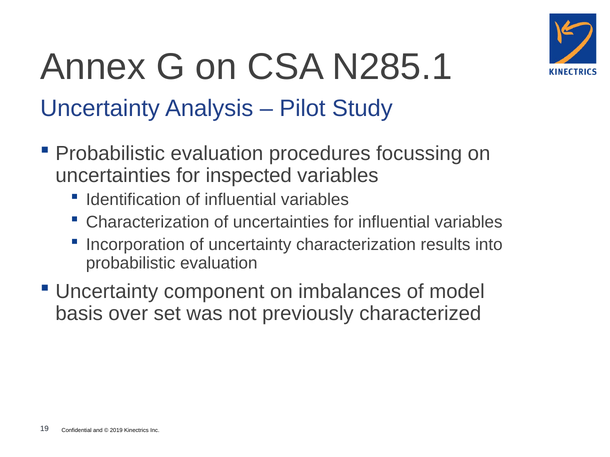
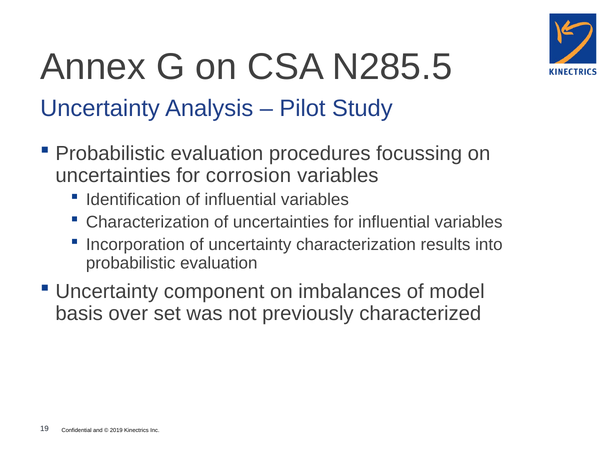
N285.1: N285.1 -> N285.5
inspected: inspected -> corrosion
